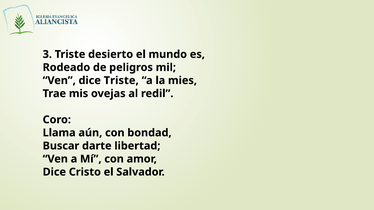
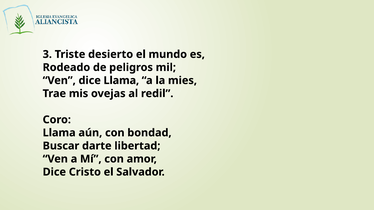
dice Triste: Triste -> Llama
